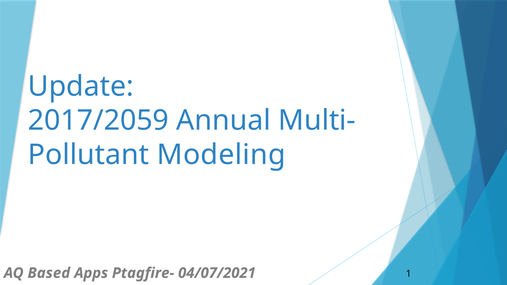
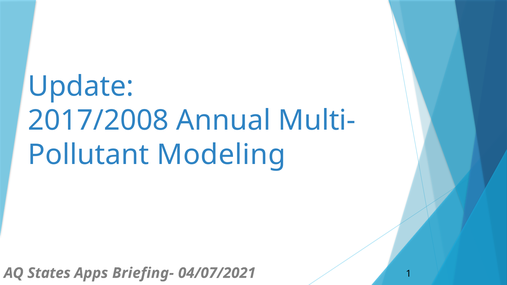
2017/2059: 2017/2059 -> 2017/2008
Based: Based -> States
Ptagfire-: Ptagfire- -> Briefing-
